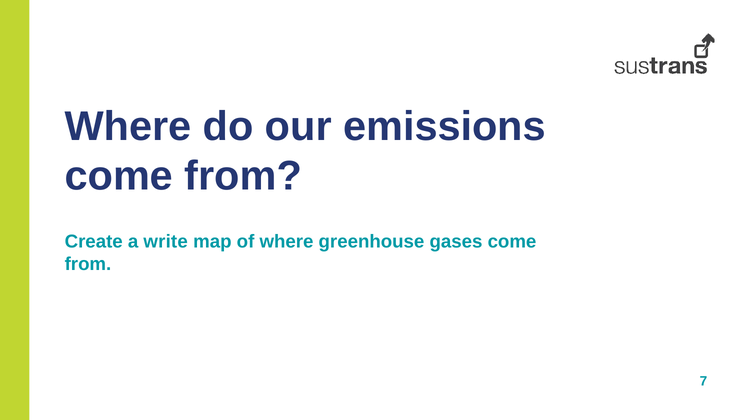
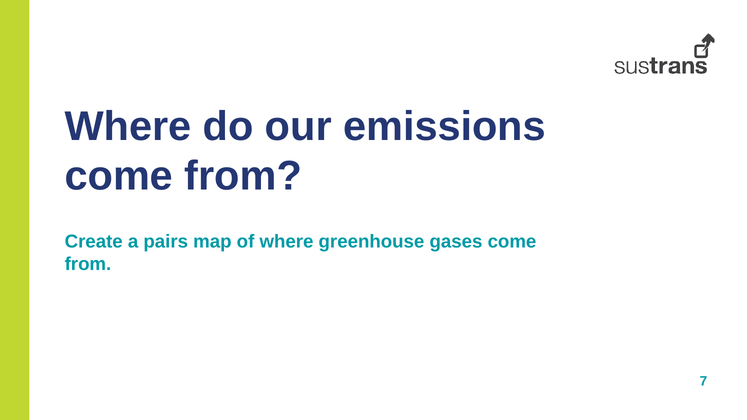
write: write -> pairs
